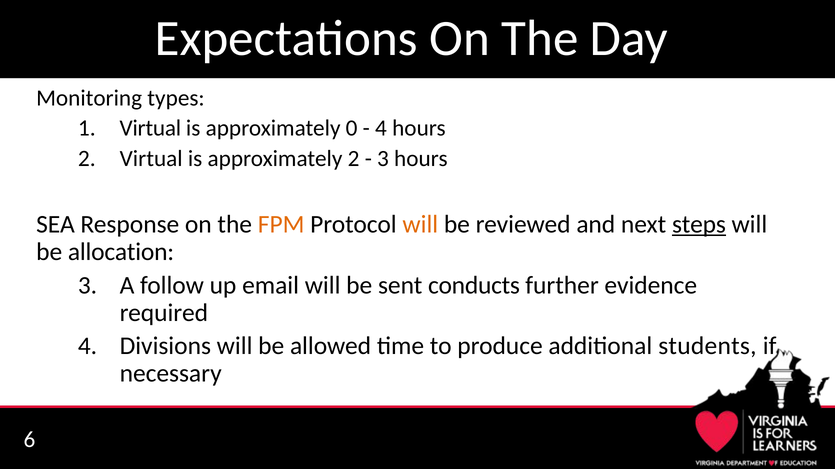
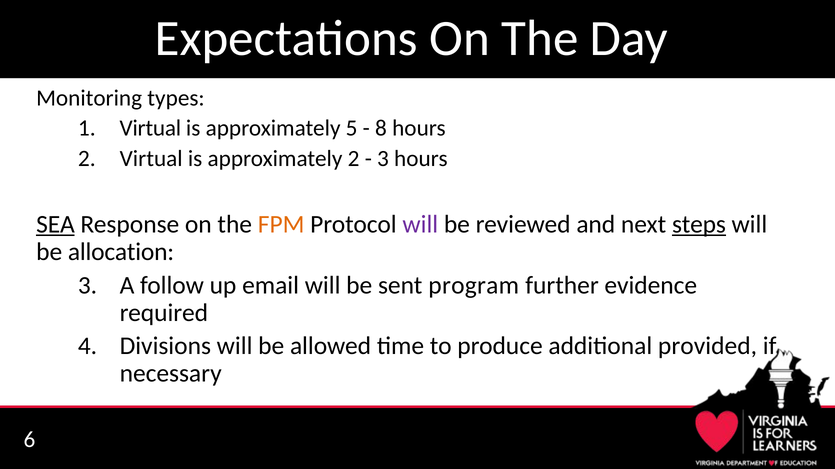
0: 0 -> 5
4 at (381, 129): 4 -> 8
SEA underline: none -> present
will at (420, 225) colour: orange -> purple
conducts: conducts -> program
students: students -> provided
